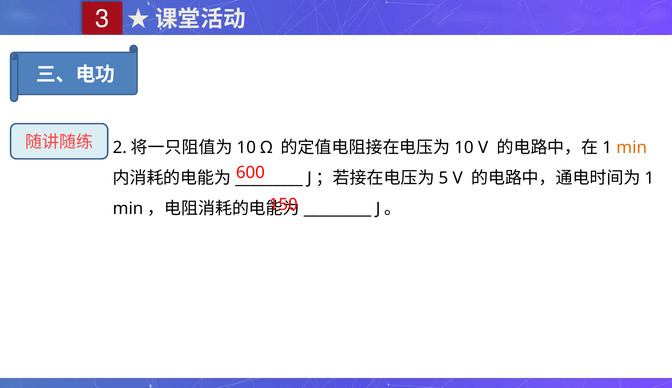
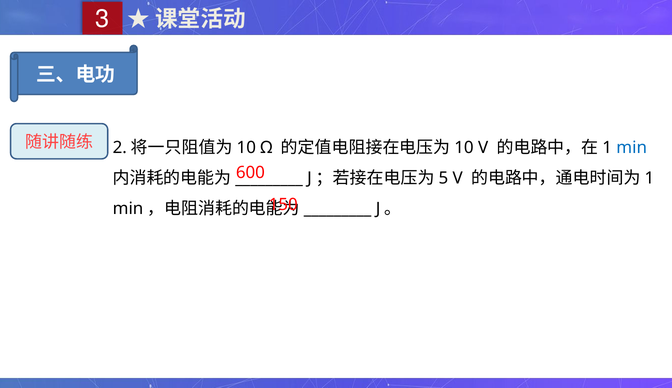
min at (632, 148) colour: orange -> blue
